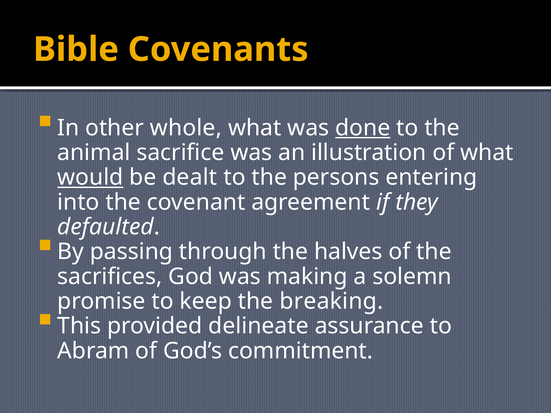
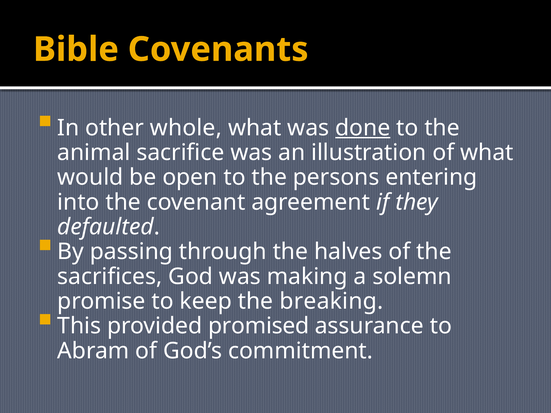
would underline: present -> none
dealt: dealt -> open
delineate: delineate -> promised
